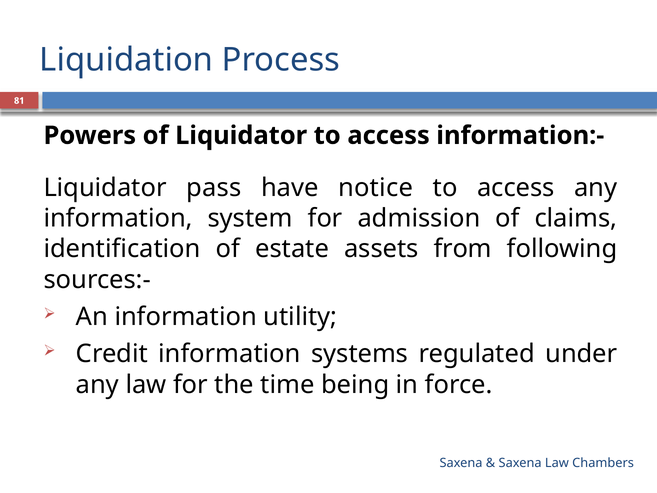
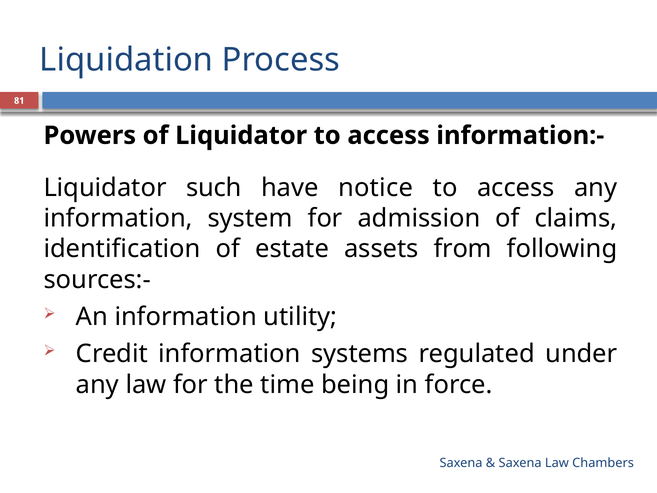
pass: pass -> such
